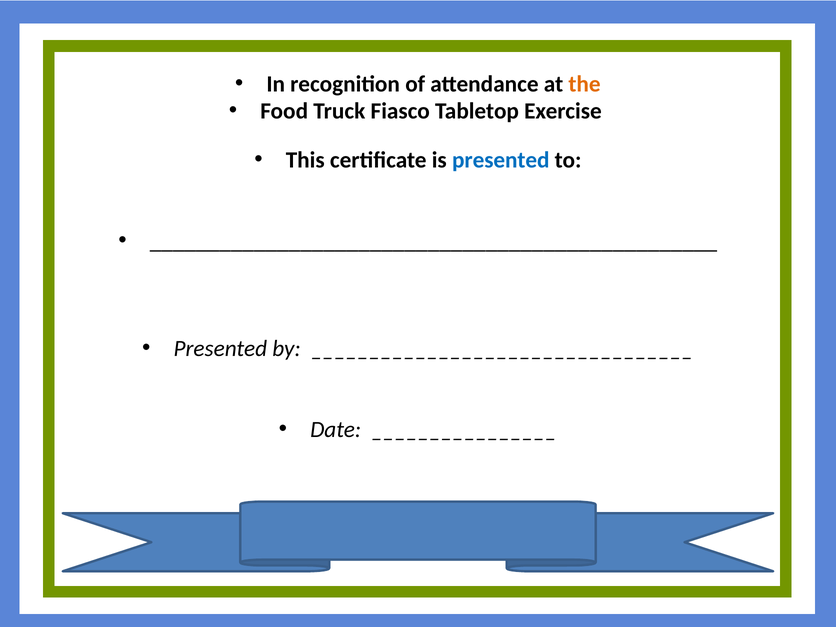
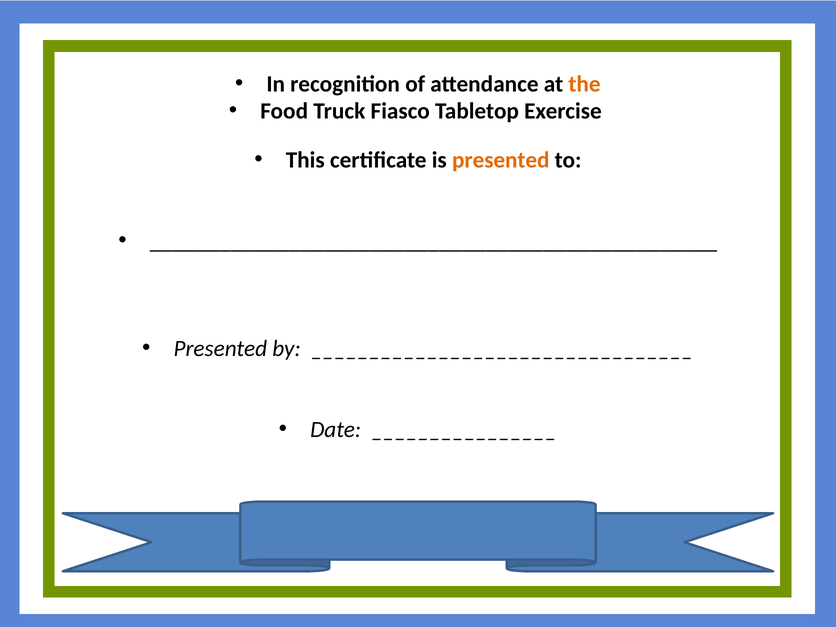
presented at (501, 160) colour: blue -> orange
